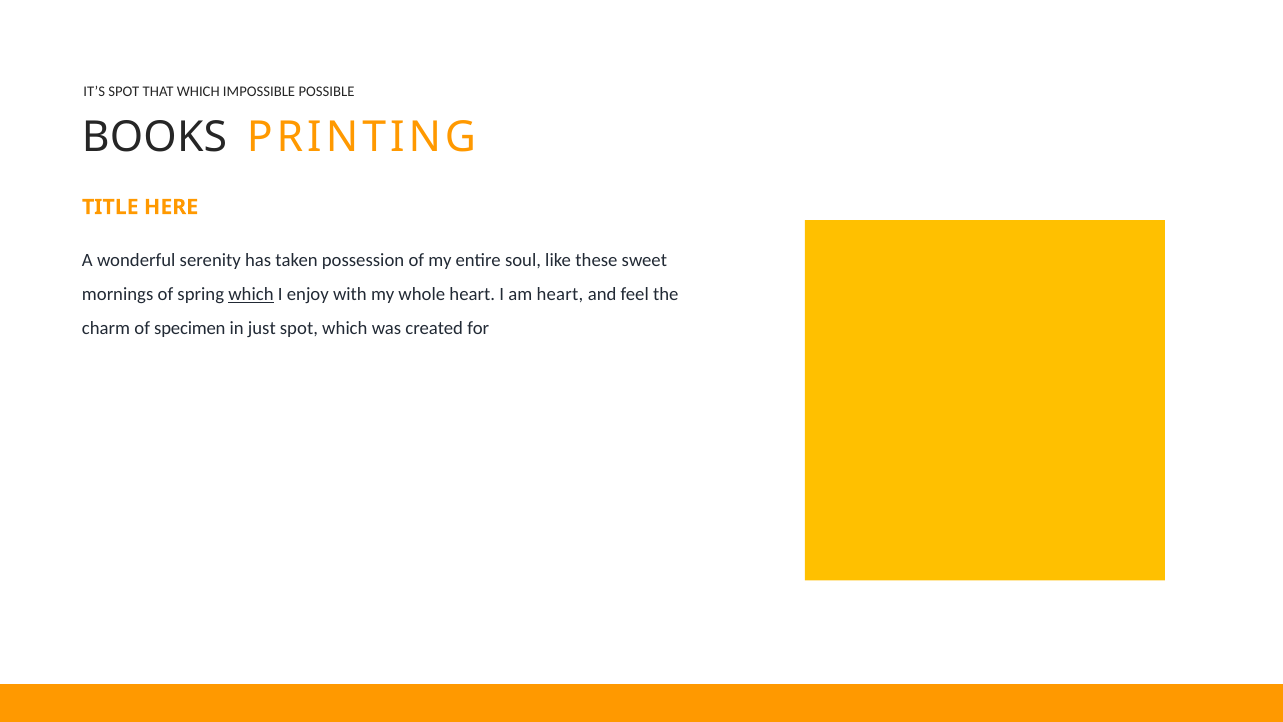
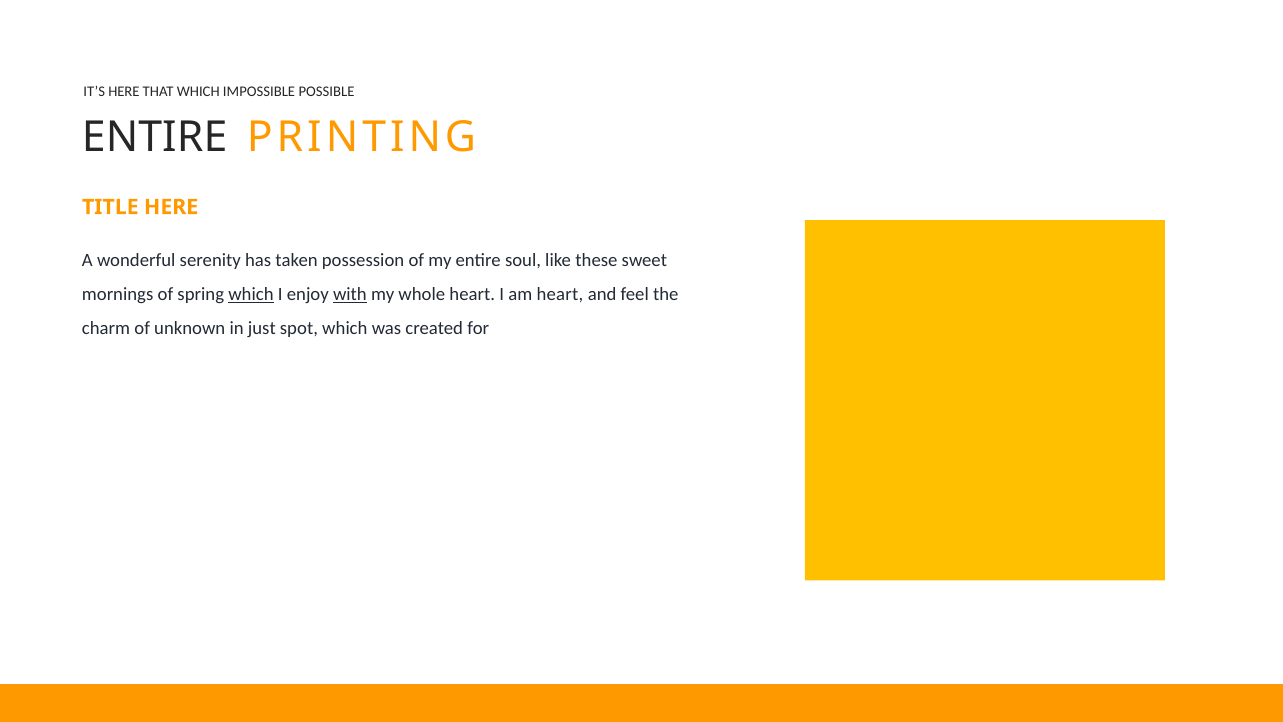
IT’S SPOT: SPOT -> HERE
BOOKS at (155, 138): BOOKS -> ENTIRE
with underline: none -> present
specimen: specimen -> unknown
